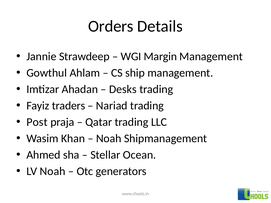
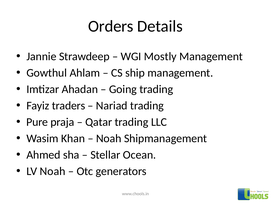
Margin: Margin -> Mostly
Desks: Desks -> Going
Post: Post -> Pure
